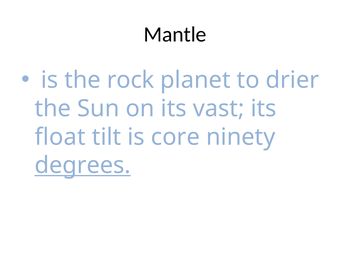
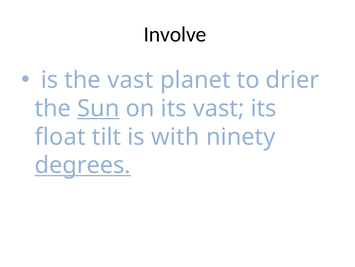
Mantle: Mantle -> Involve
the rock: rock -> vast
Sun underline: none -> present
core: core -> with
